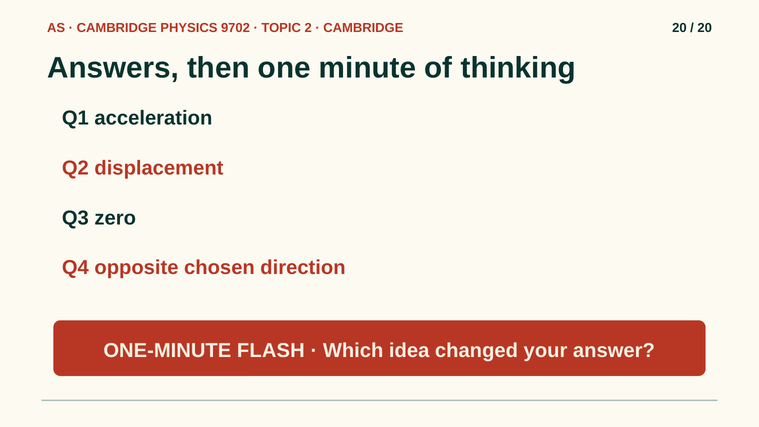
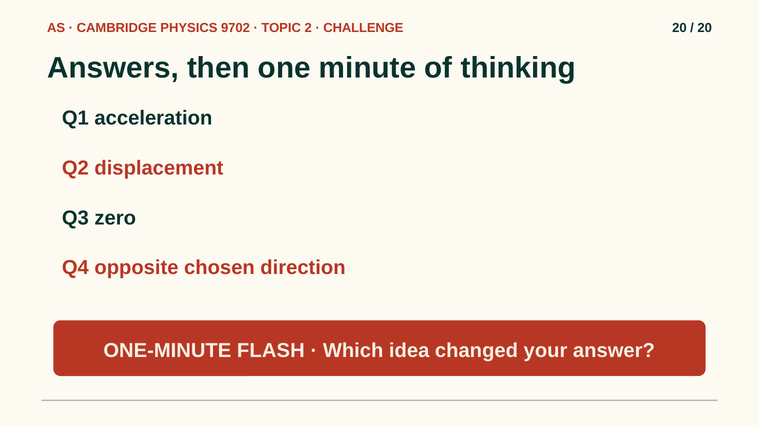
CAMBRIDGE at (363, 28): CAMBRIDGE -> CHALLENGE
